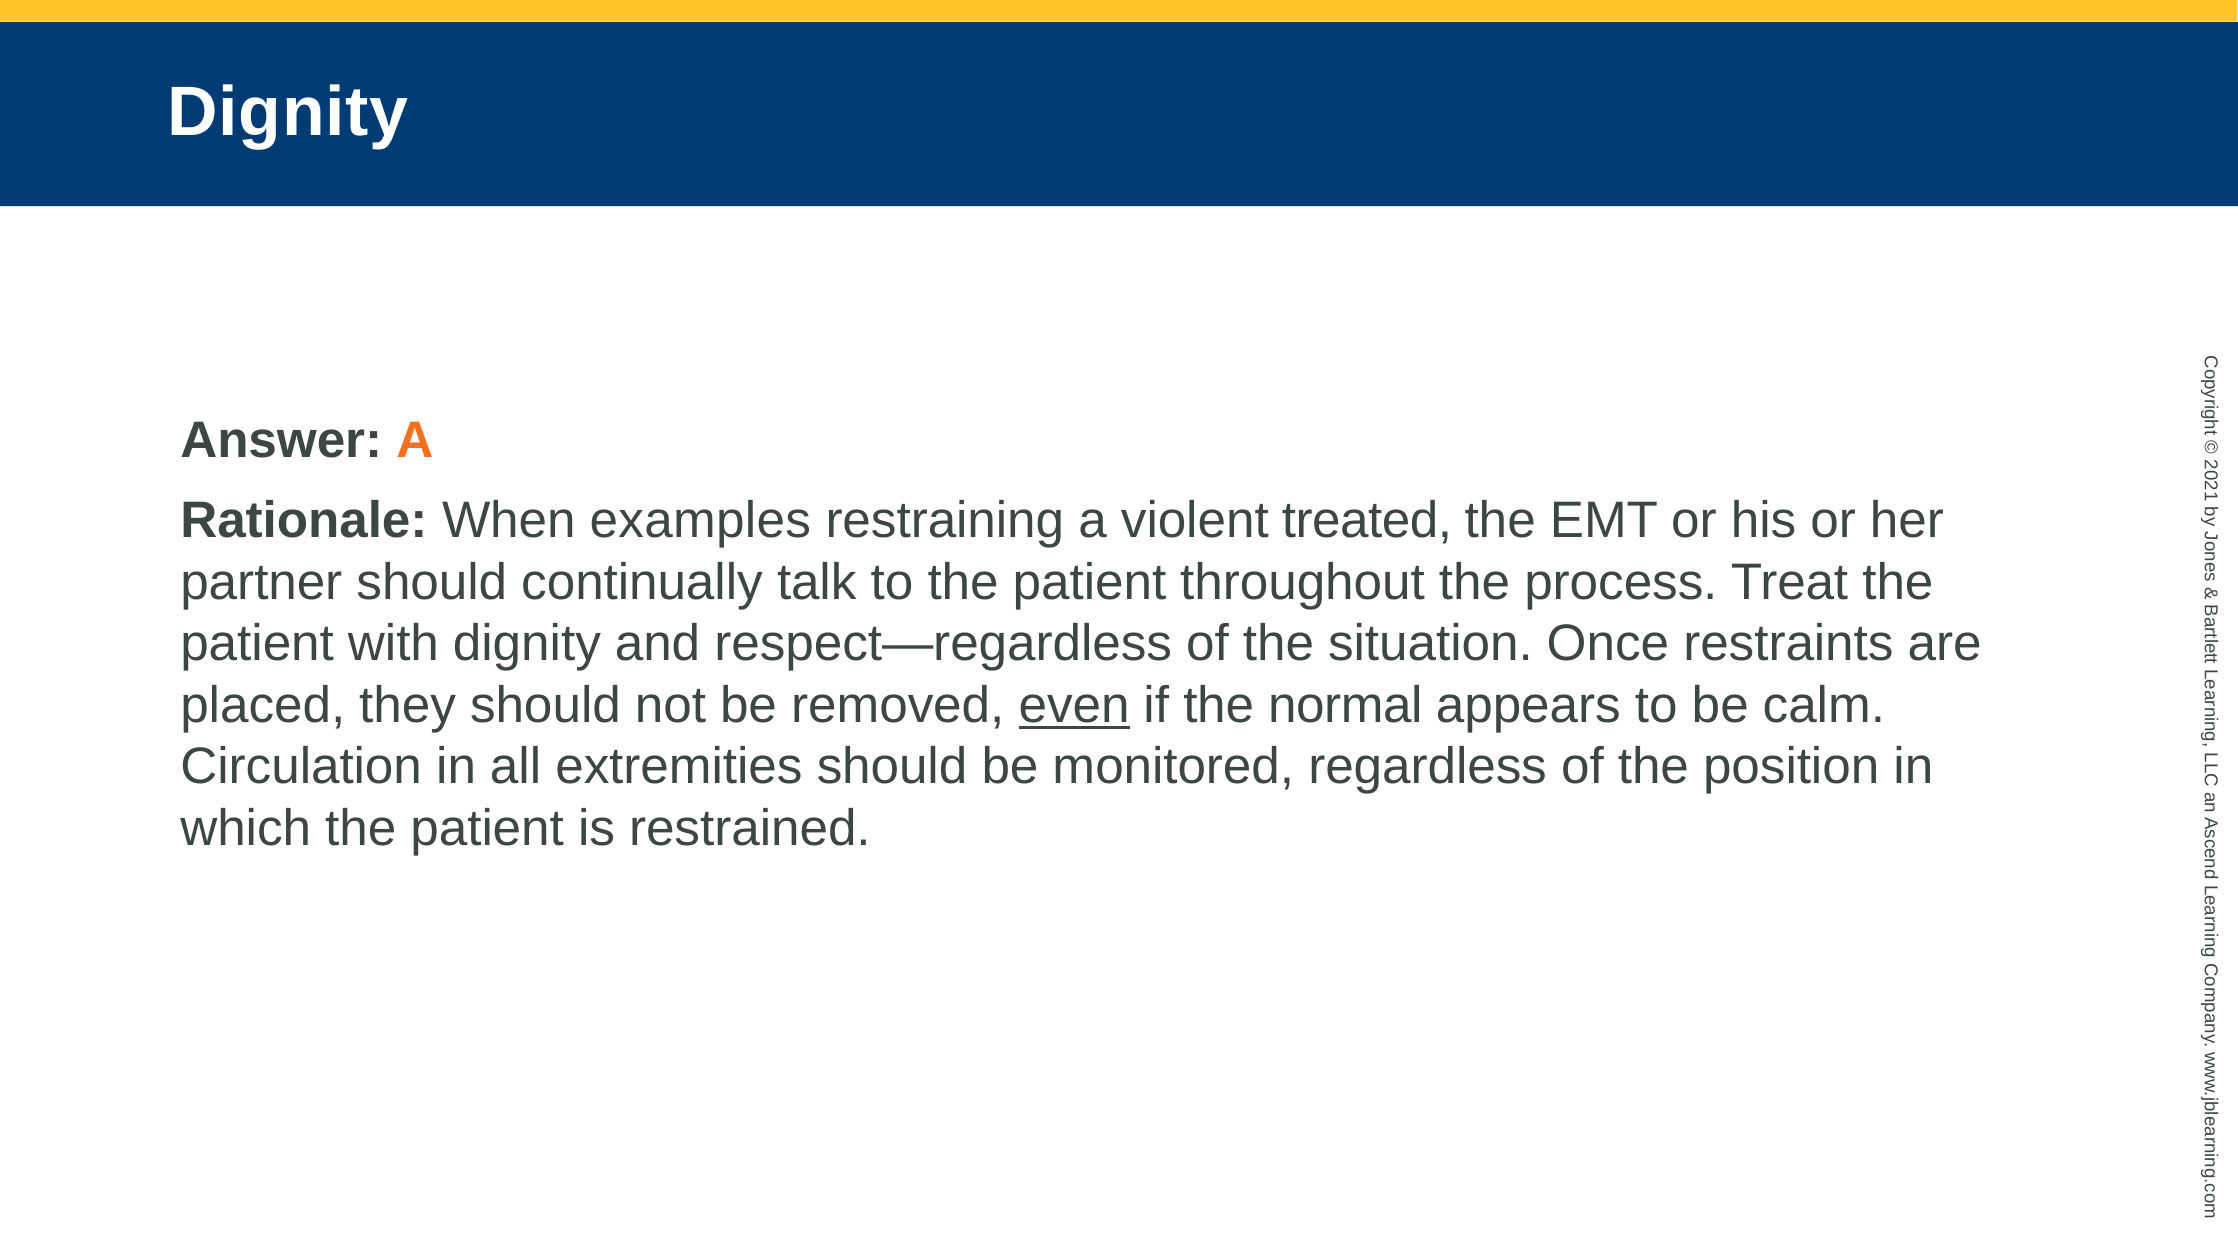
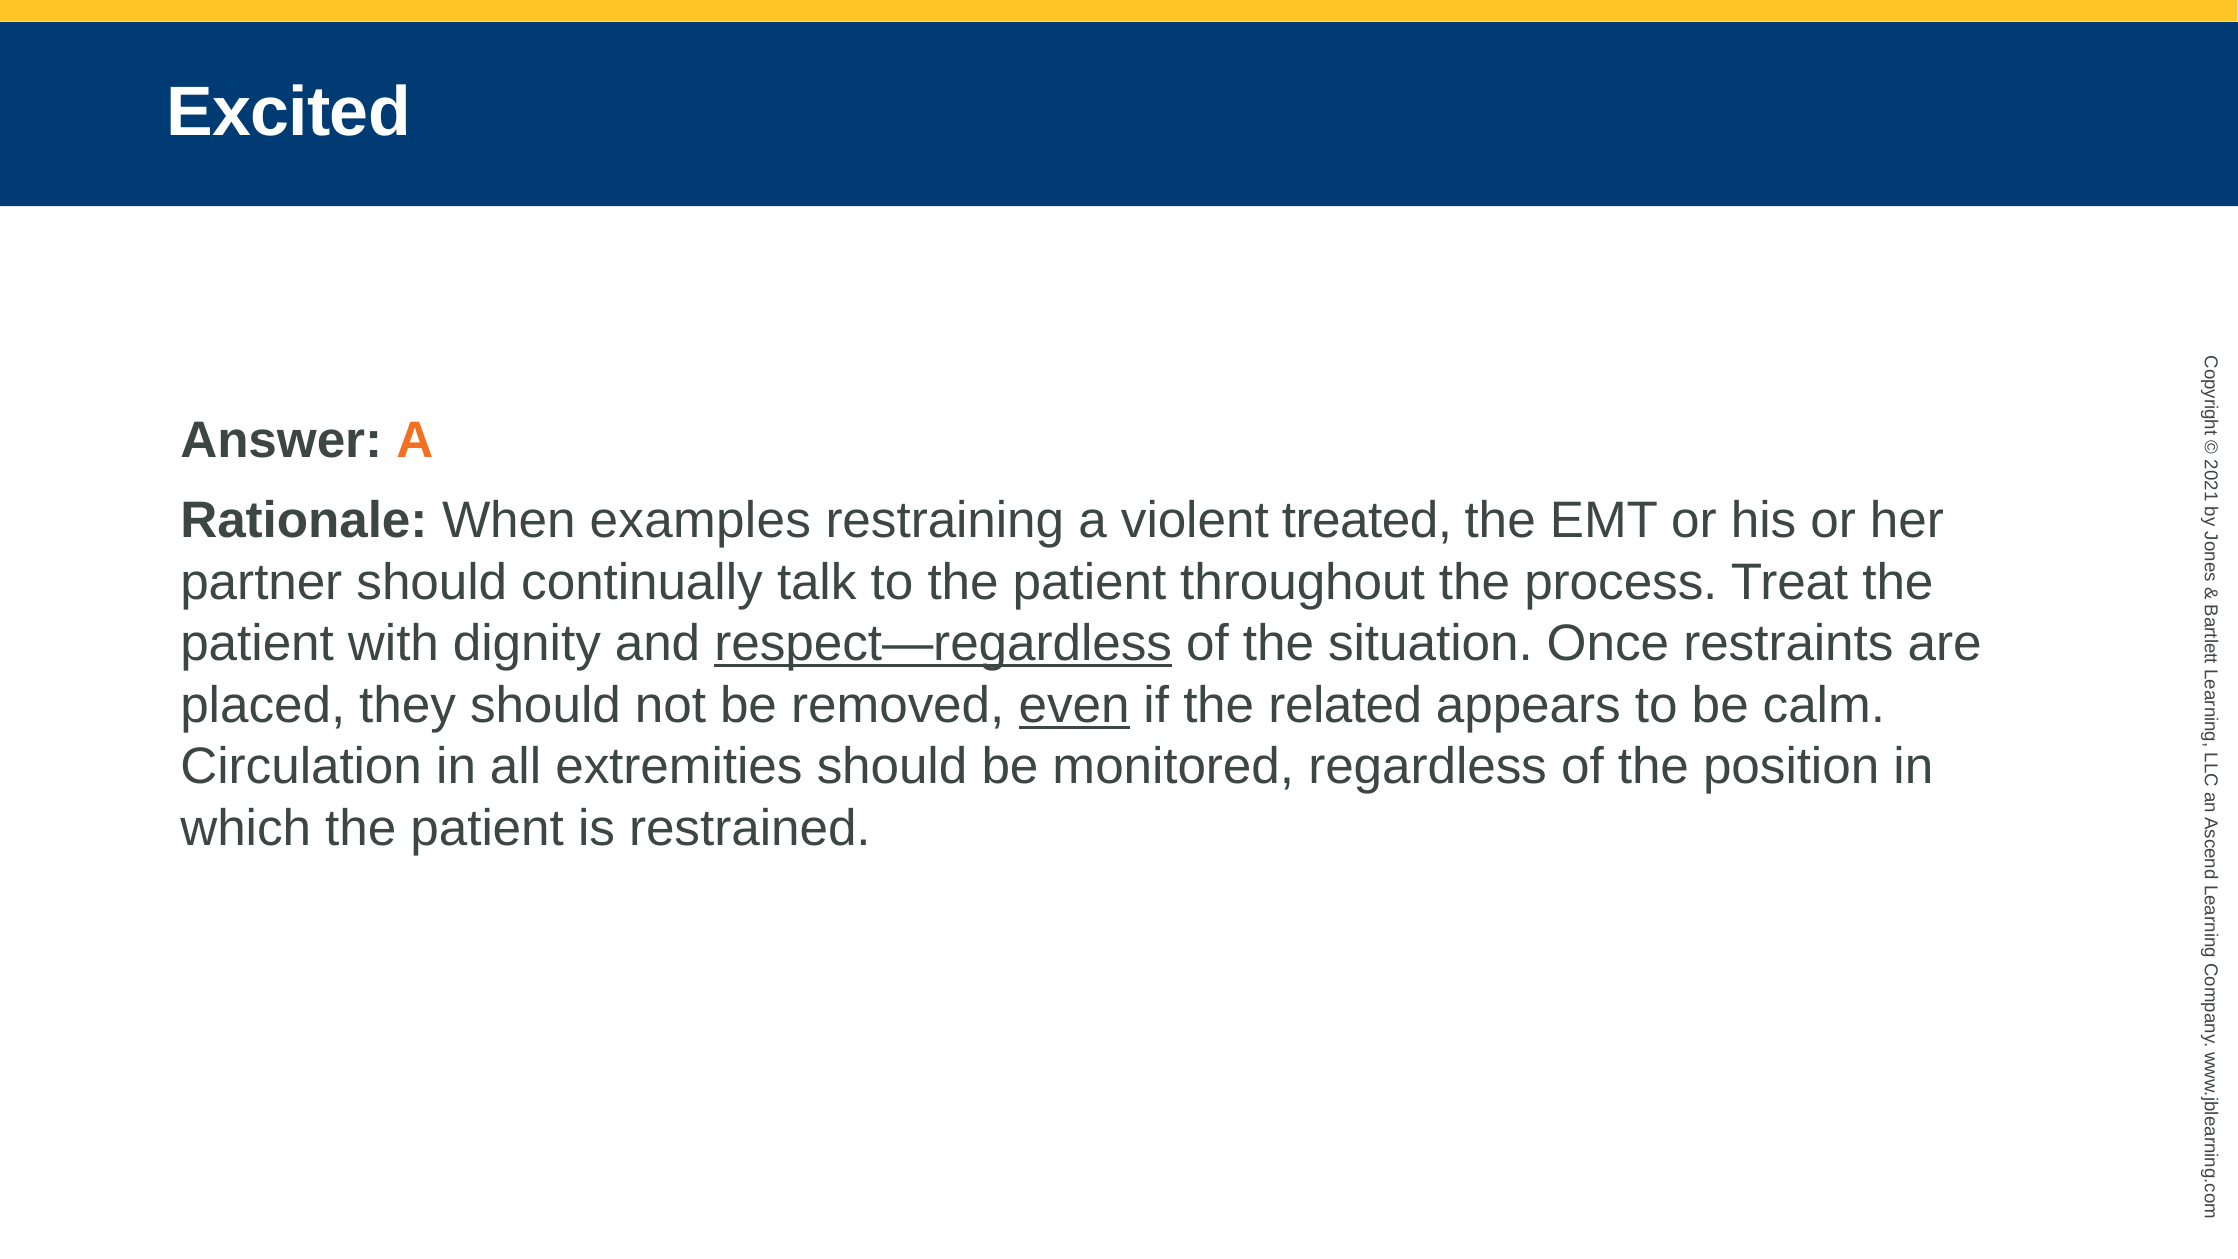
Dignity at (288, 112): Dignity -> Excited
respect—regardless underline: none -> present
normal: normal -> related
